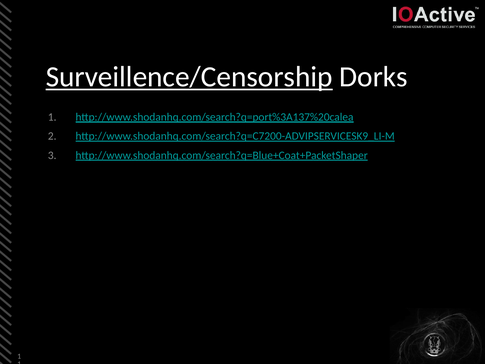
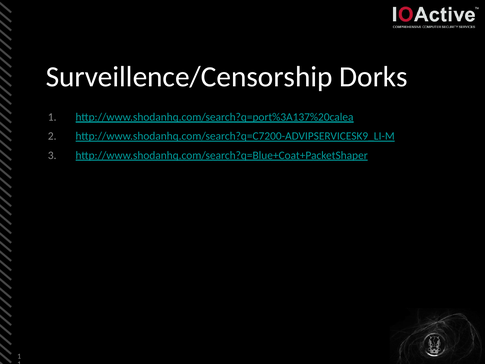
Surveillence/Censorship underline: present -> none
